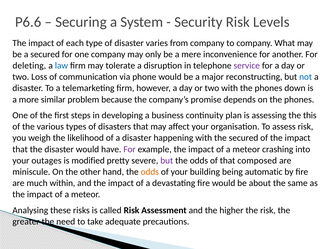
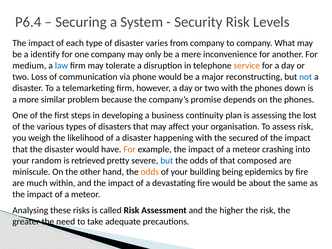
P6.6: P6.6 -> P6.4
a secured: secured -> identify
deleting: deleting -> medium
service colour: purple -> orange
this: this -> lost
For at (130, 149) colour: purple -> orange
outages: outages -> random
modified: modified -> retrieved
but at (167, 161) colour: purple -> blue
automatic: automatic -> epidemics
